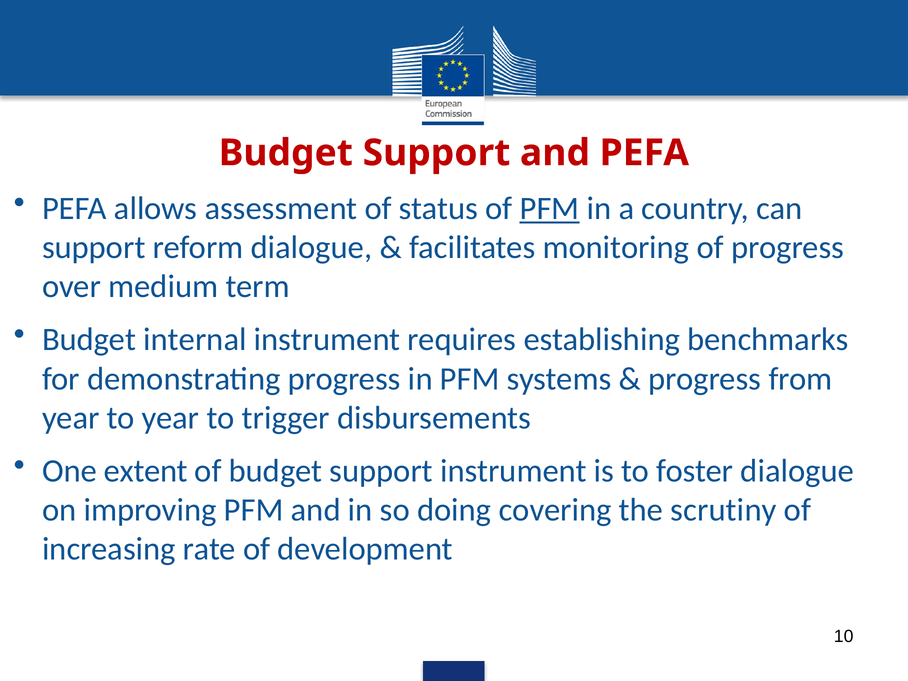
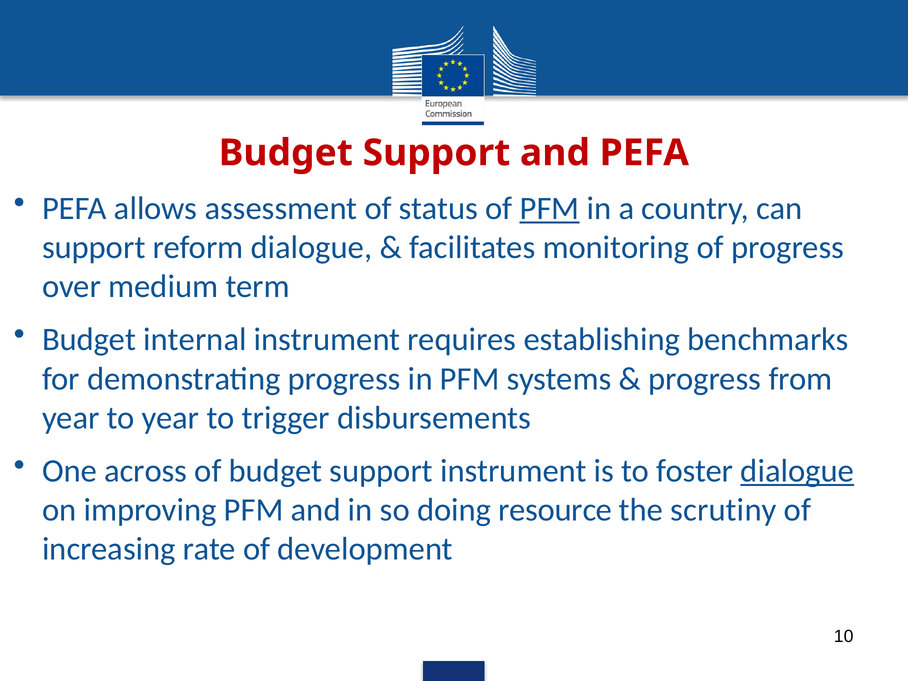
extent: extent -> across
dialogue at (797, 471) underline: none -> present
covering: covering -> resource
